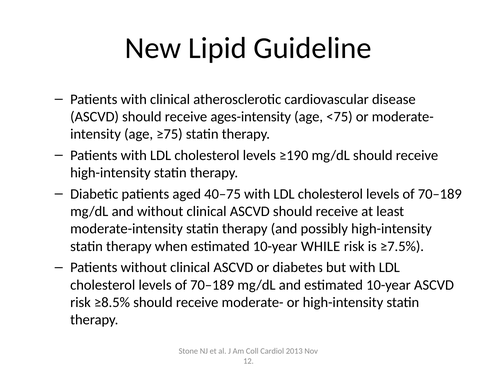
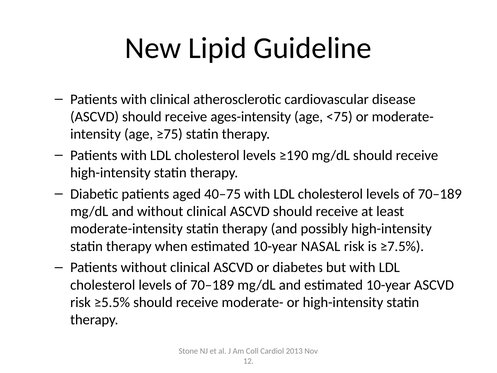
WHILE: WHILE -> NASAL
≥8.5%: ≥8.5% -> ≥5.5%
